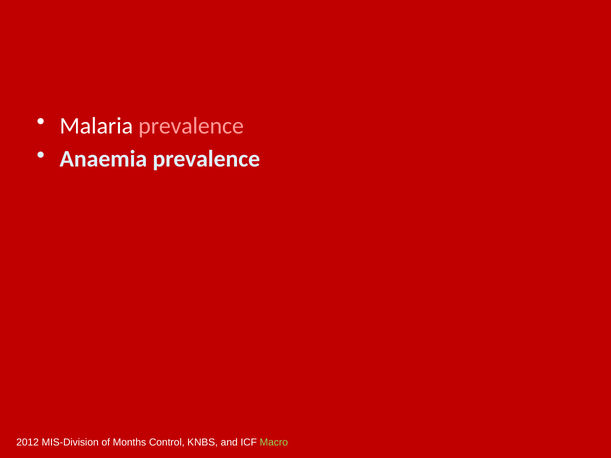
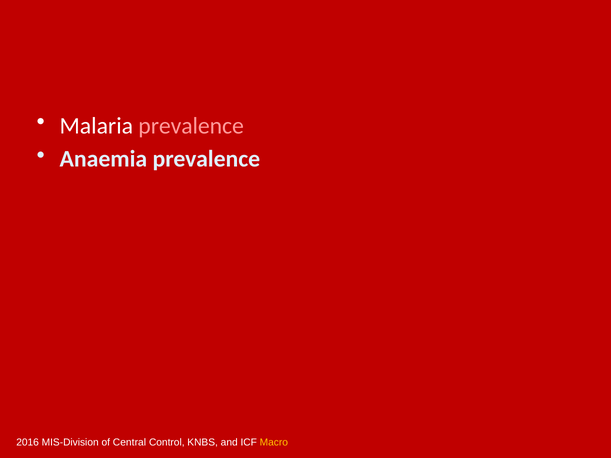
2012: 2012 -> 2016
Months: Months -> Central
Macro colour: light green -> yellow
